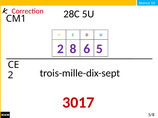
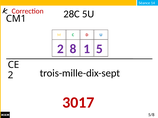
6: 6 -> 1
